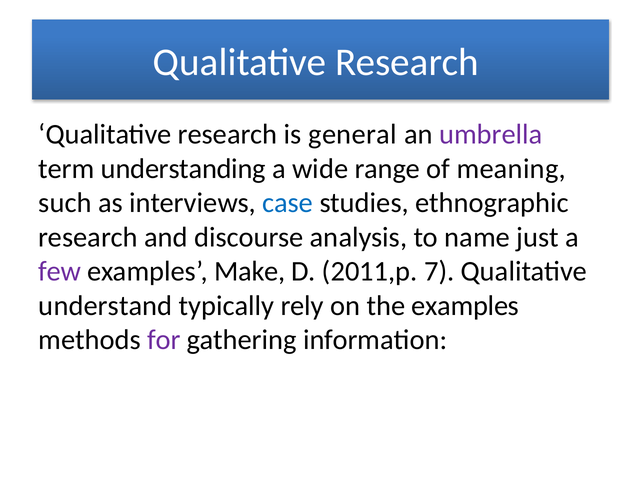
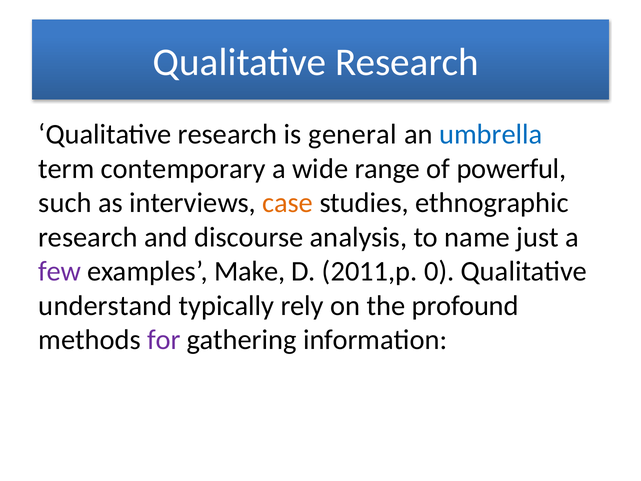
umbrella colour: purple -> blue
understanding: understanding -> contemporary
meaning: meaning -> powerful
case colour: blue -> orange
7: 7 -> 0
the examples: examples -> profound
